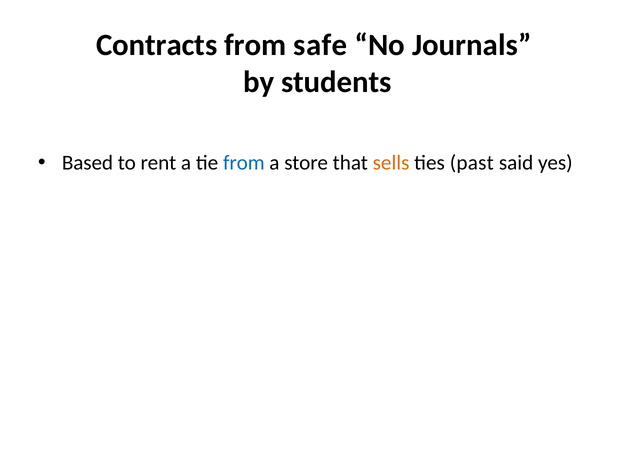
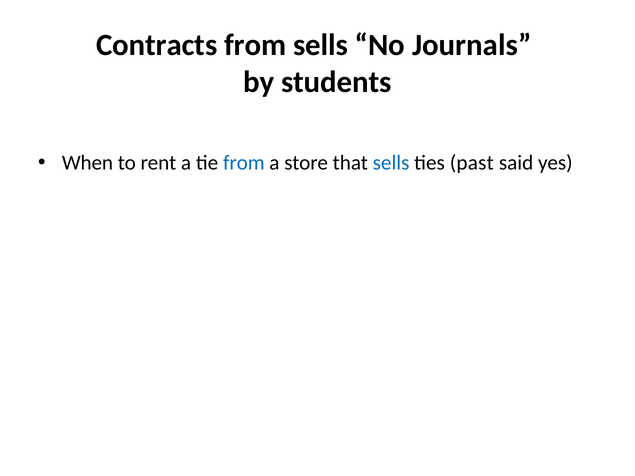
from safe: safe -> sells
Based: Based -> When
sells at (391, 163) colour: orange -> blue
